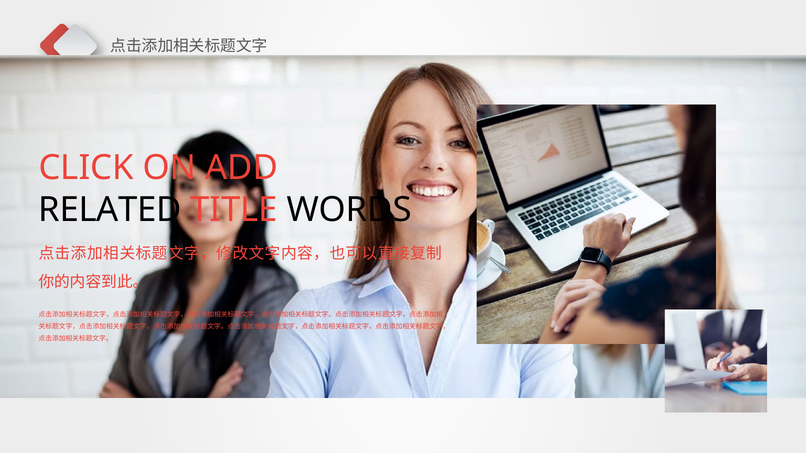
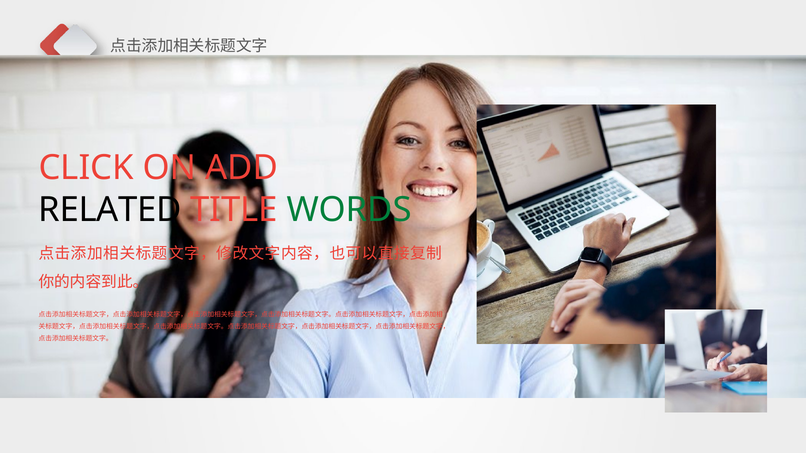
WORDS colour: black -> green
